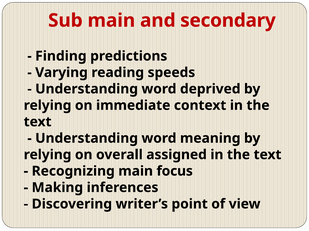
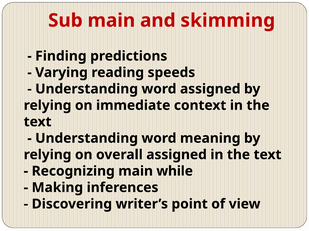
secondary: secondary -> skimming
word deprived: deprived -> assigned
focus: focus -> while
